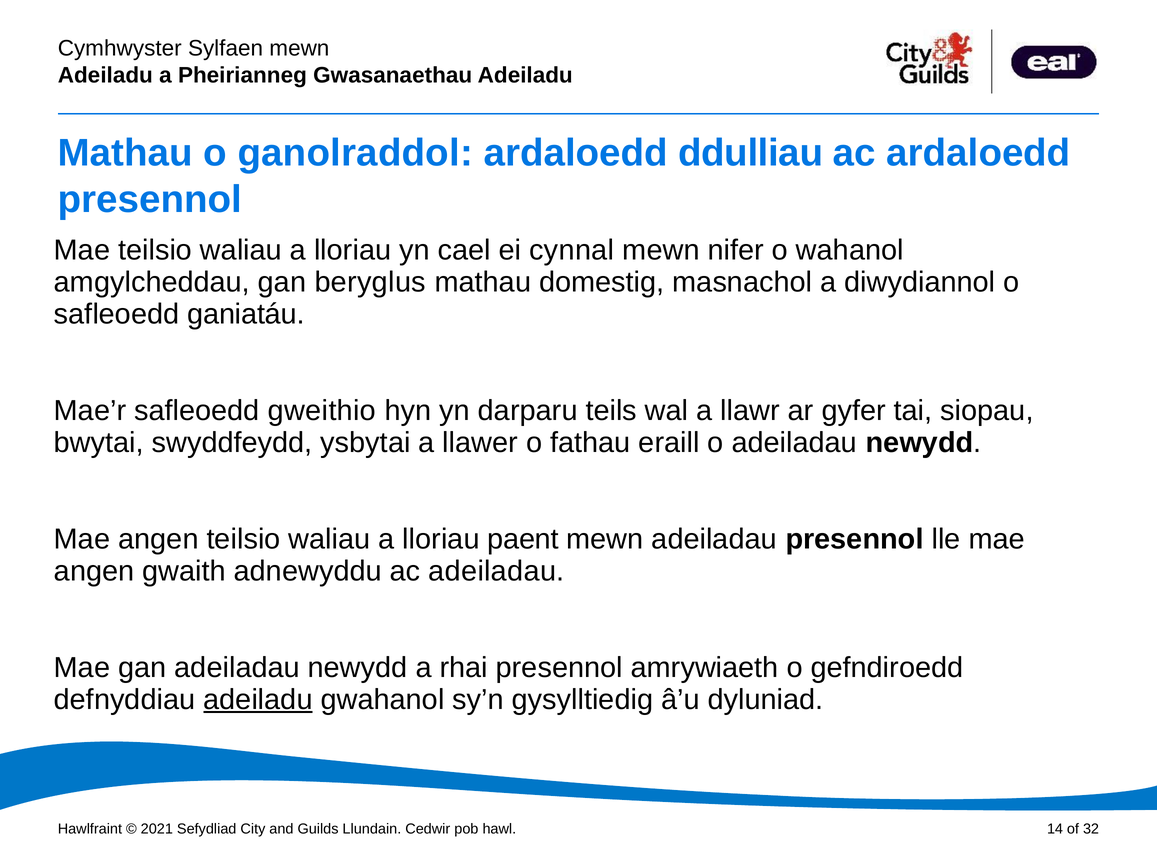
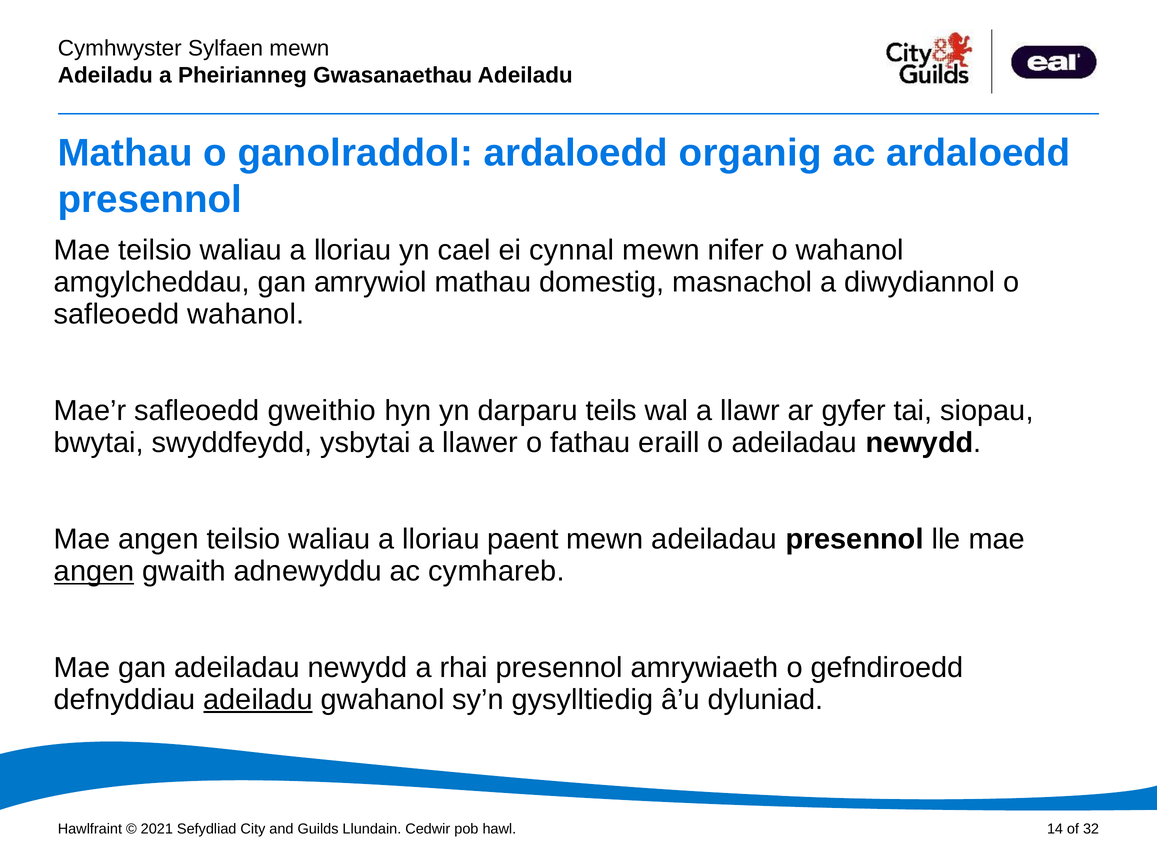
ddulliau: ddulliau -> organig
beryglus: beryglus -> amrywiol
safleoedd ganiatáu: ganiatáu -> wahanol
angen at (94, 572) underline: none -> present
ac adeiladau: adeiladau -> cymhareb
